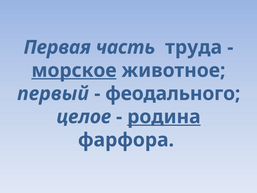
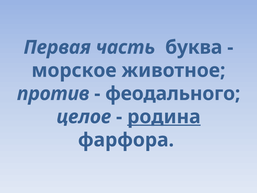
труда: труда -> буква
морское underline: present -> none
первый: первый -> против
